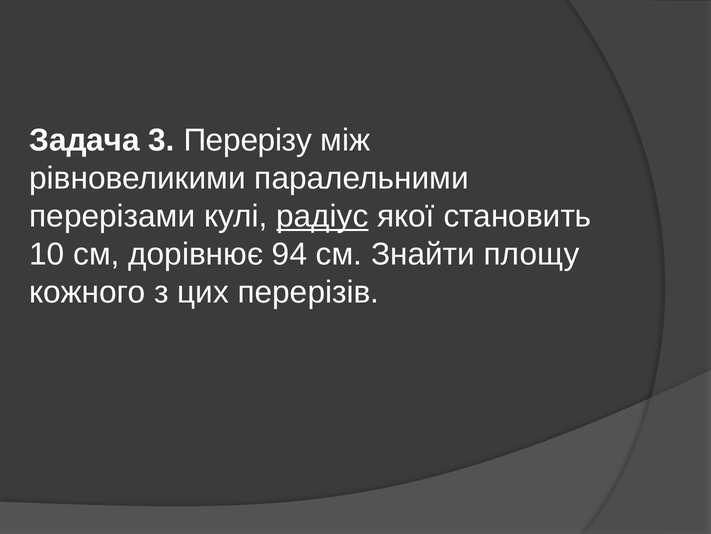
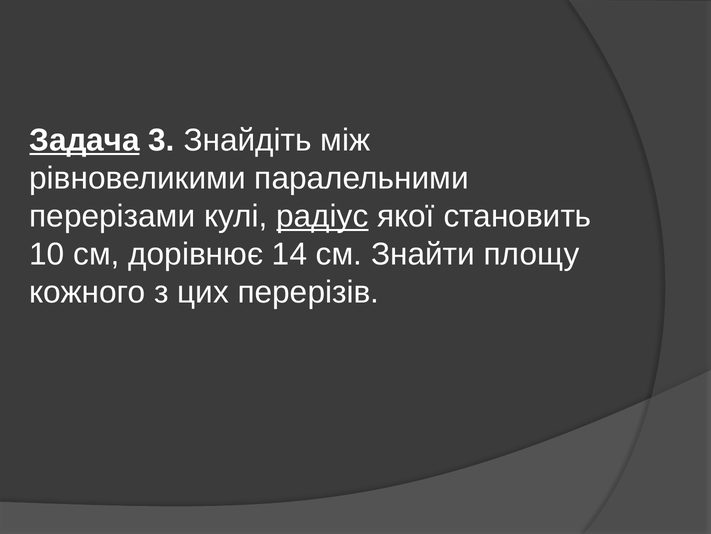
Задача underline: none -> present
Перерізу: Перерізу -> Знайдіть
94: 94 -> 14
